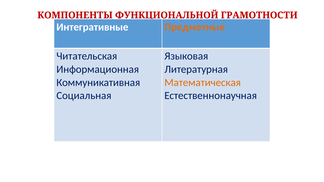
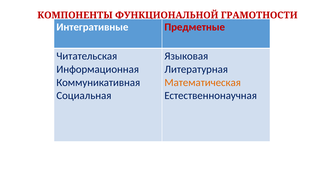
Предметные colour: orange -> red
